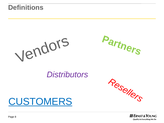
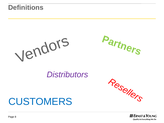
CUSTOMERS underline: present -> none
